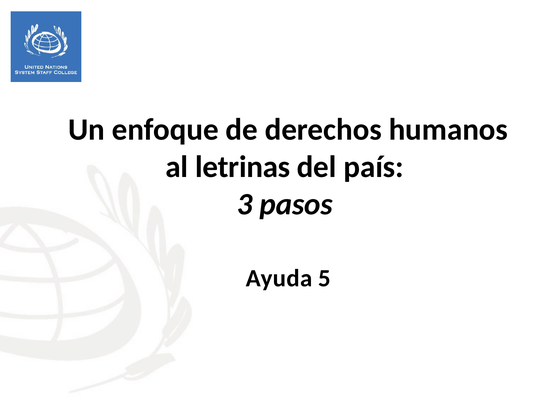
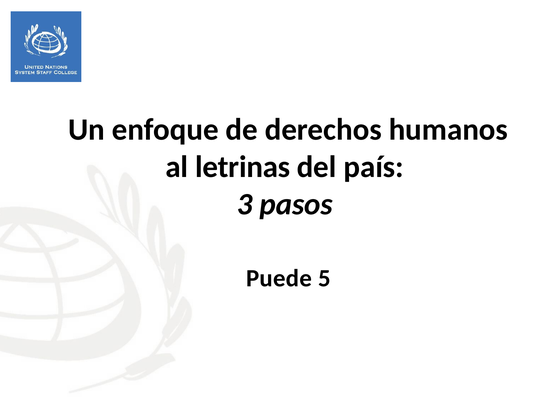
Ayuda: Ayuda -> Puede
